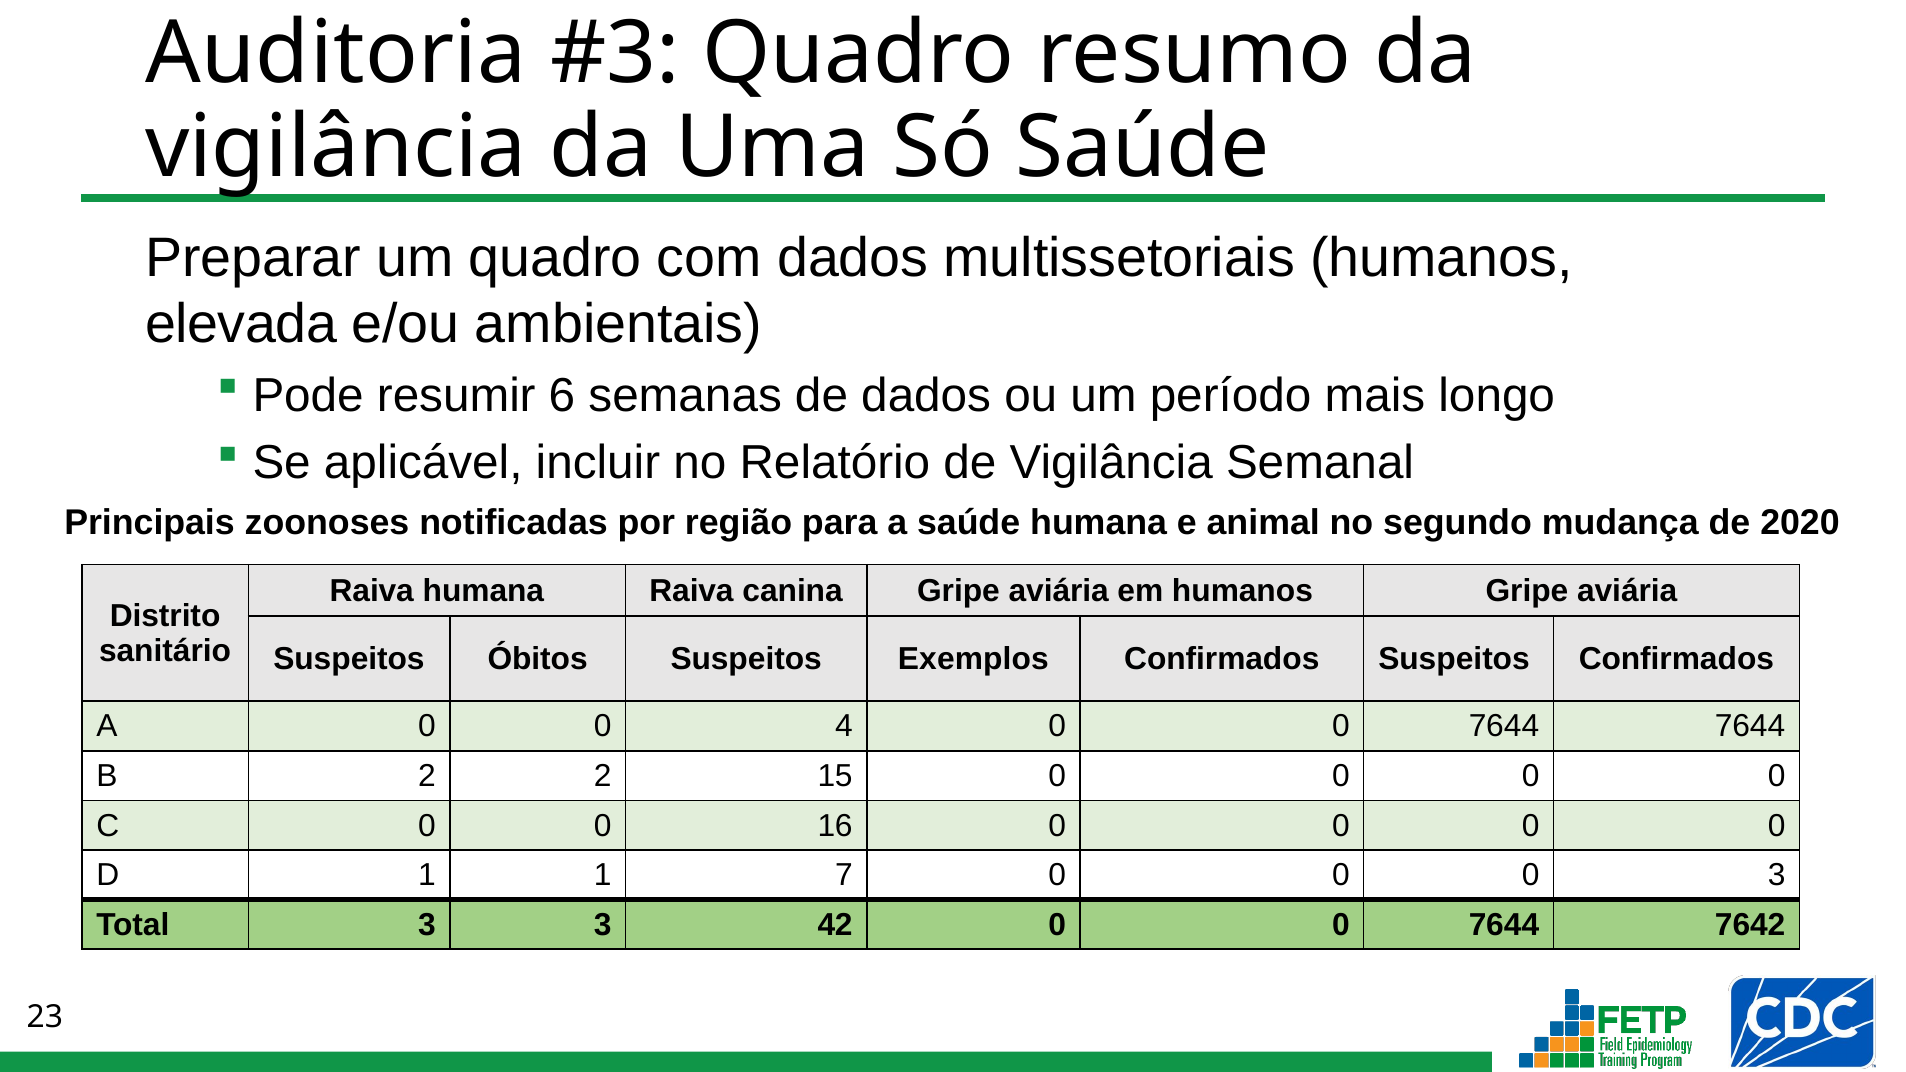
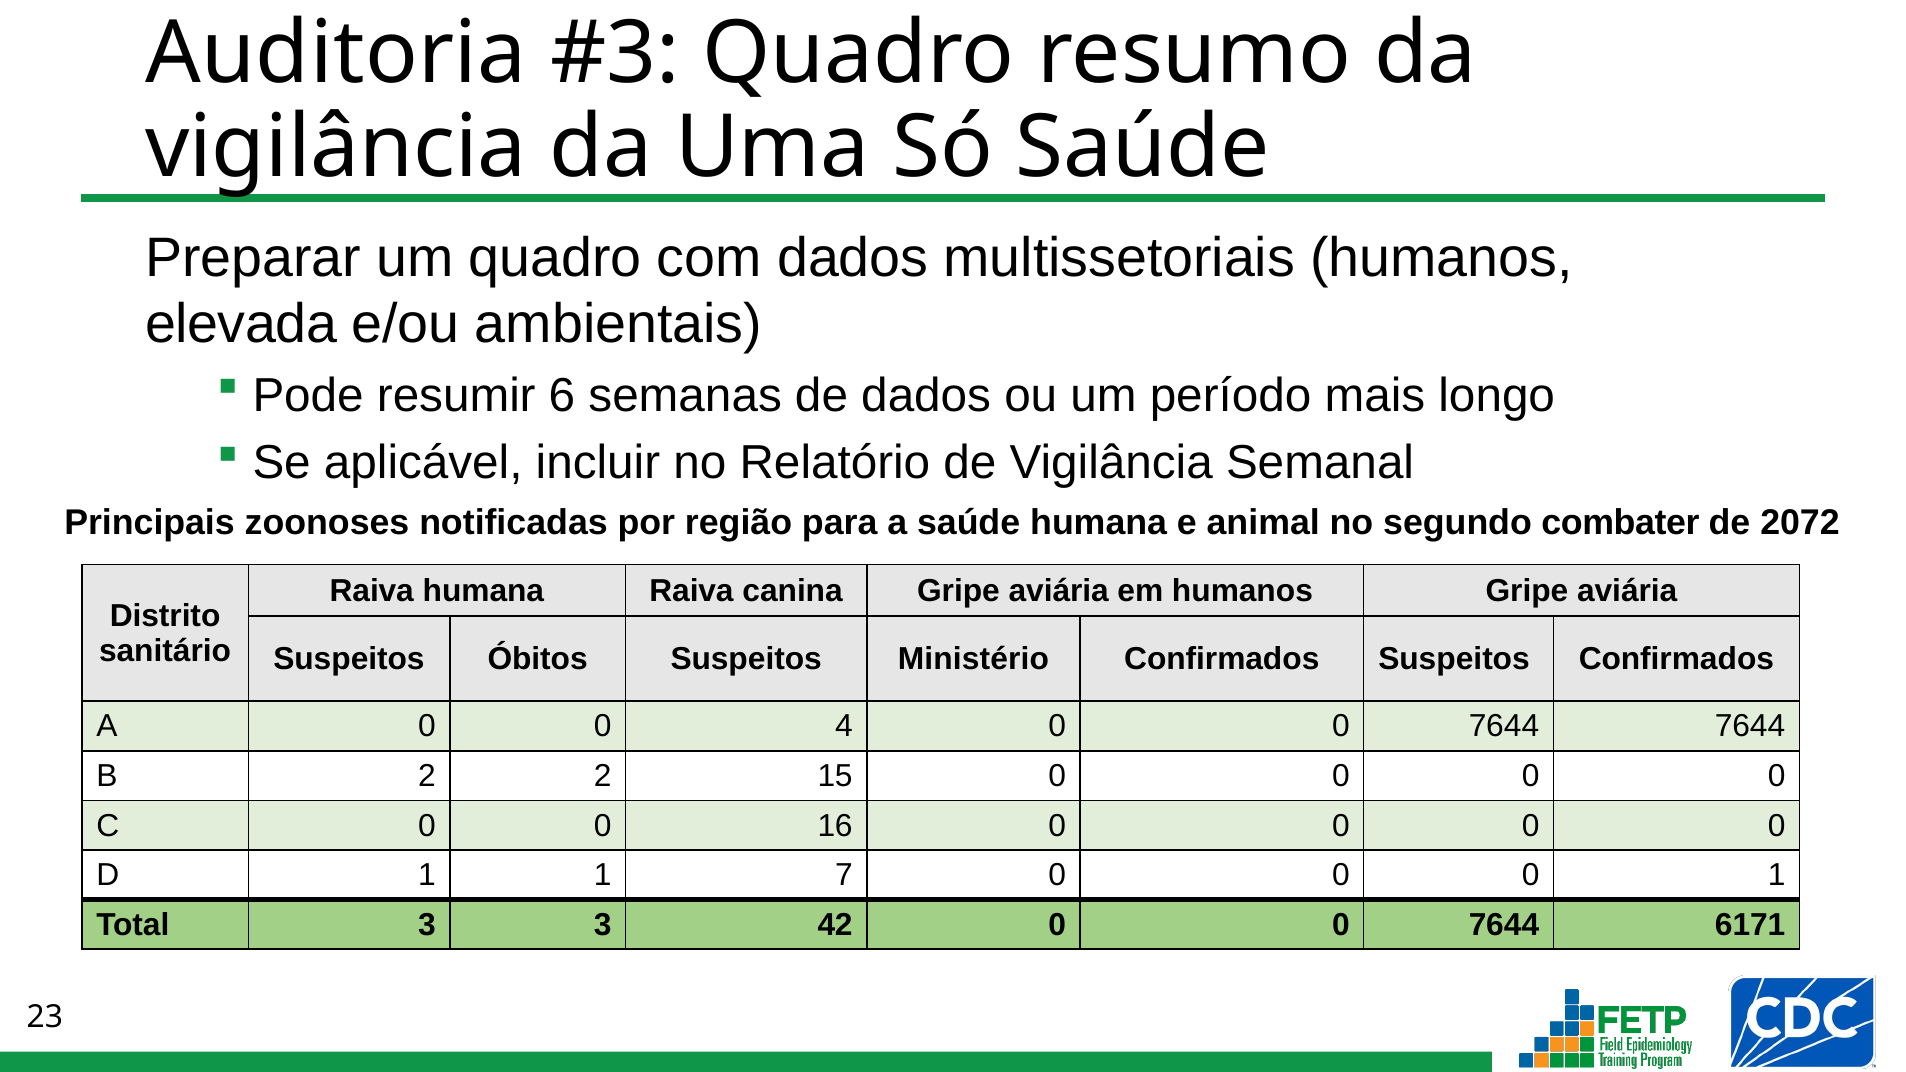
mudança: mudança -> combater
2020: 2020 -> 2072
Exemplos: Exemplos -> Ministério
0 3: 3 -> 1
7642: 7642 -> 6171
